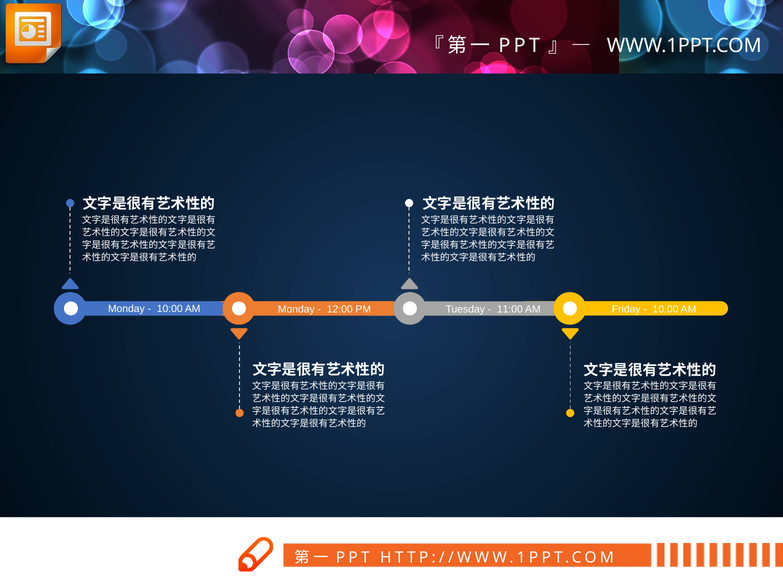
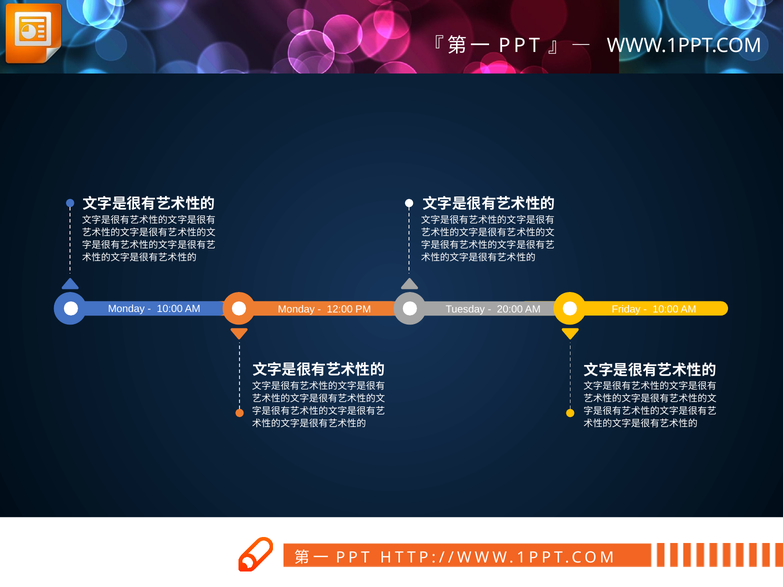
11:00: 11:00 -> 20:00
